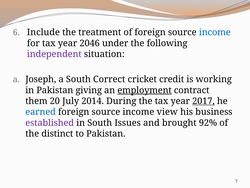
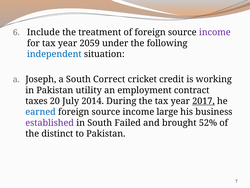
income at (215, 32) colour: blue -> purple
2046: 2046 -> 2059
independent colour: purple -> blue
giving: giving -> utility
employment underline: present -> none
them: them -> taxes
view: view -> large
Issues: Issues -> Failed
92%: 92% -> 52%
